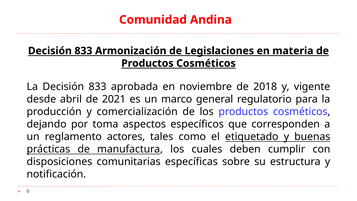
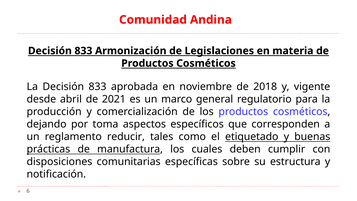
actores: actores -> reducir
